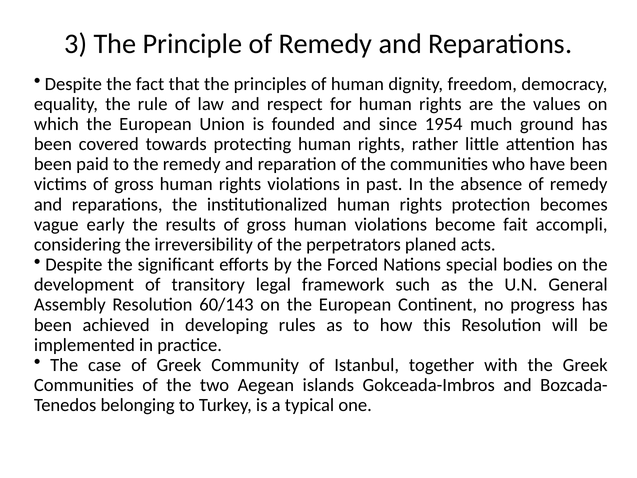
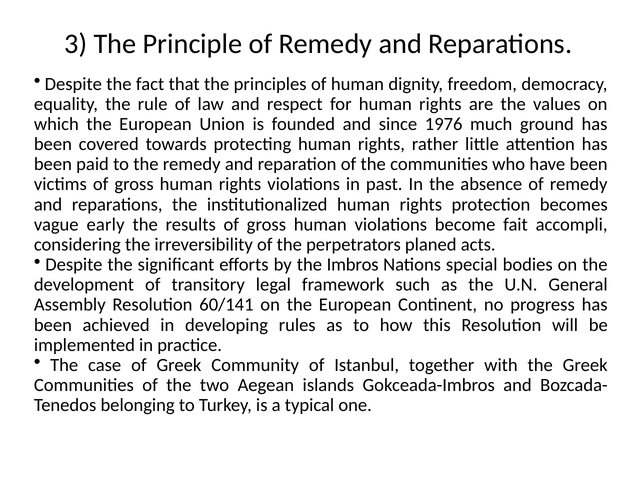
1954: 1954 -> 1976
Forced: Forced -> Imbros
60/143: 60/143 -> 60/141
